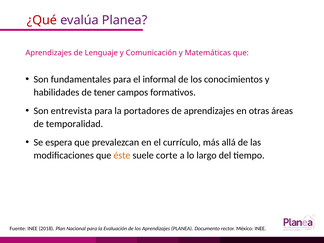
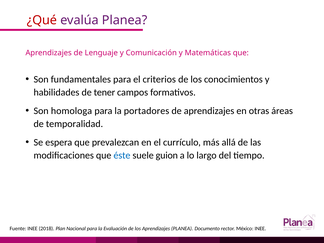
informal: informal -> criterios
entrevista: entrevista -> homologa
éste colour: orange -> blue
corte: corte -> guion
